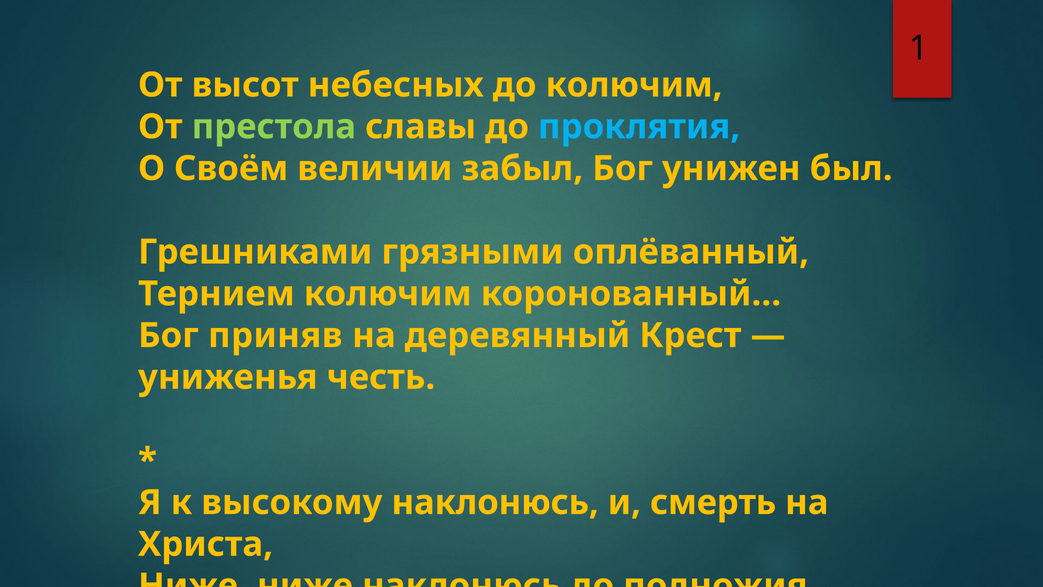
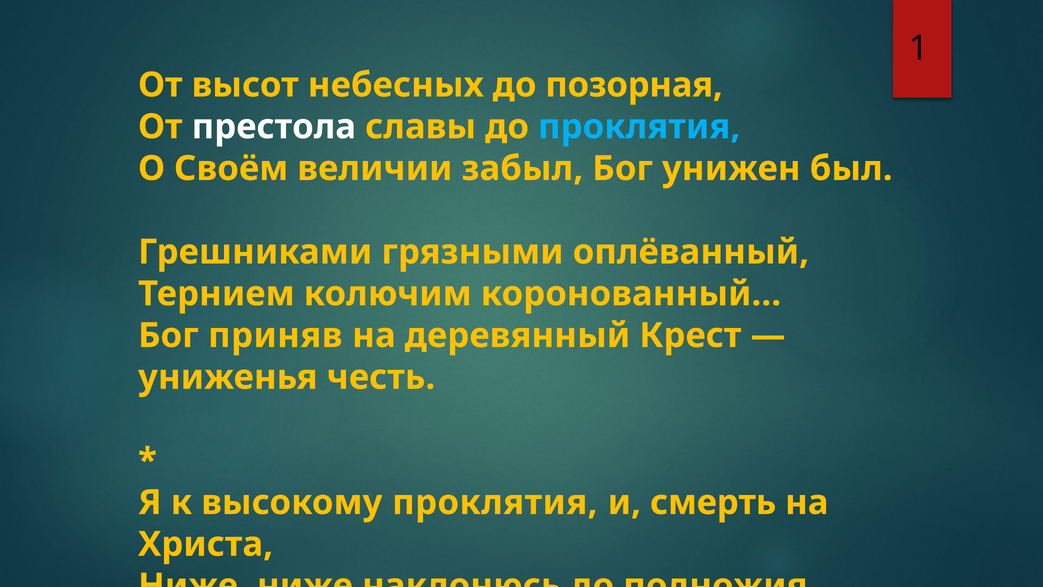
до колючим: колючим -> позорная
престола colour: light green -> white
высокому наклонюсь: наклонюсь -> проклятия
